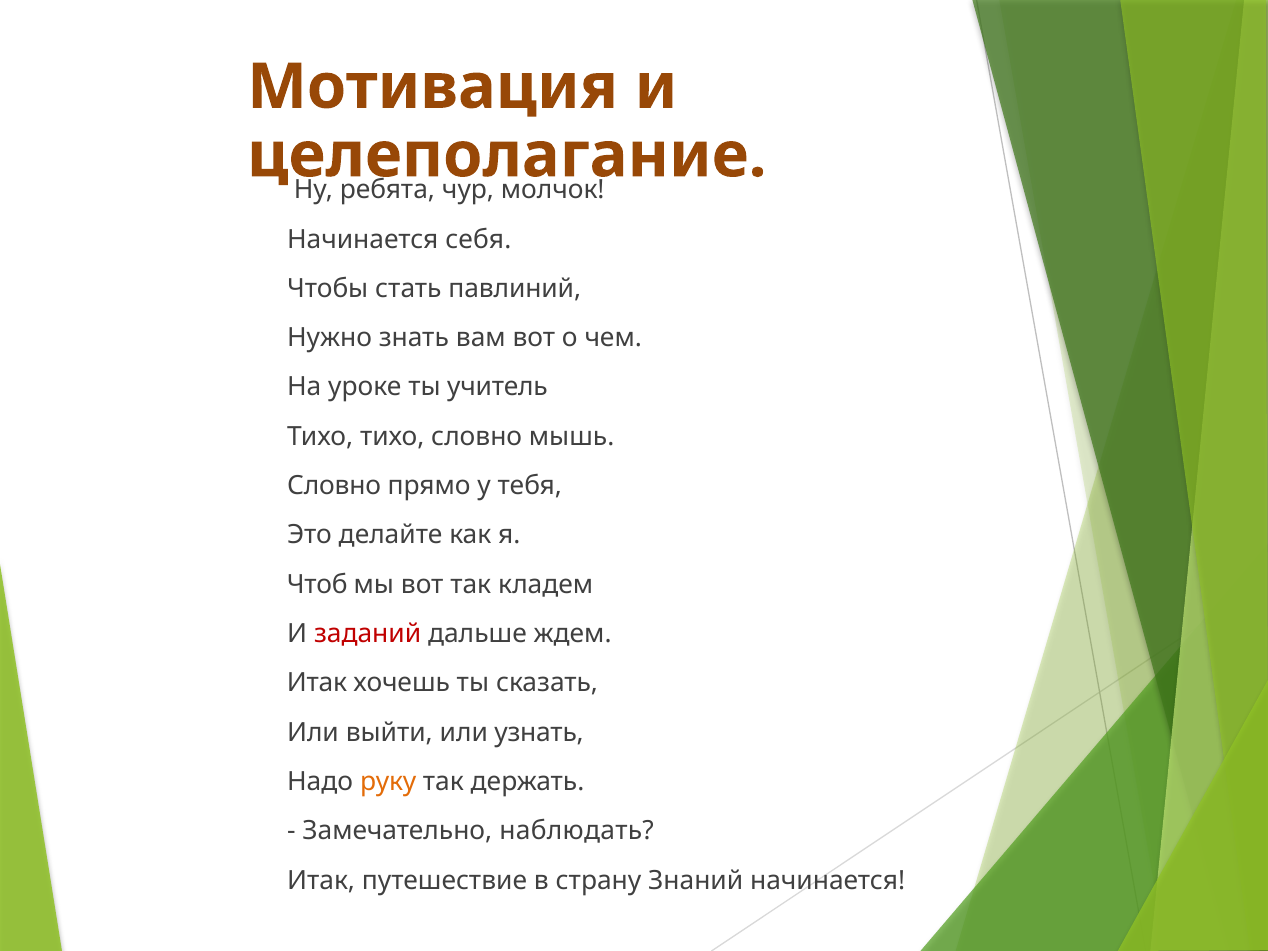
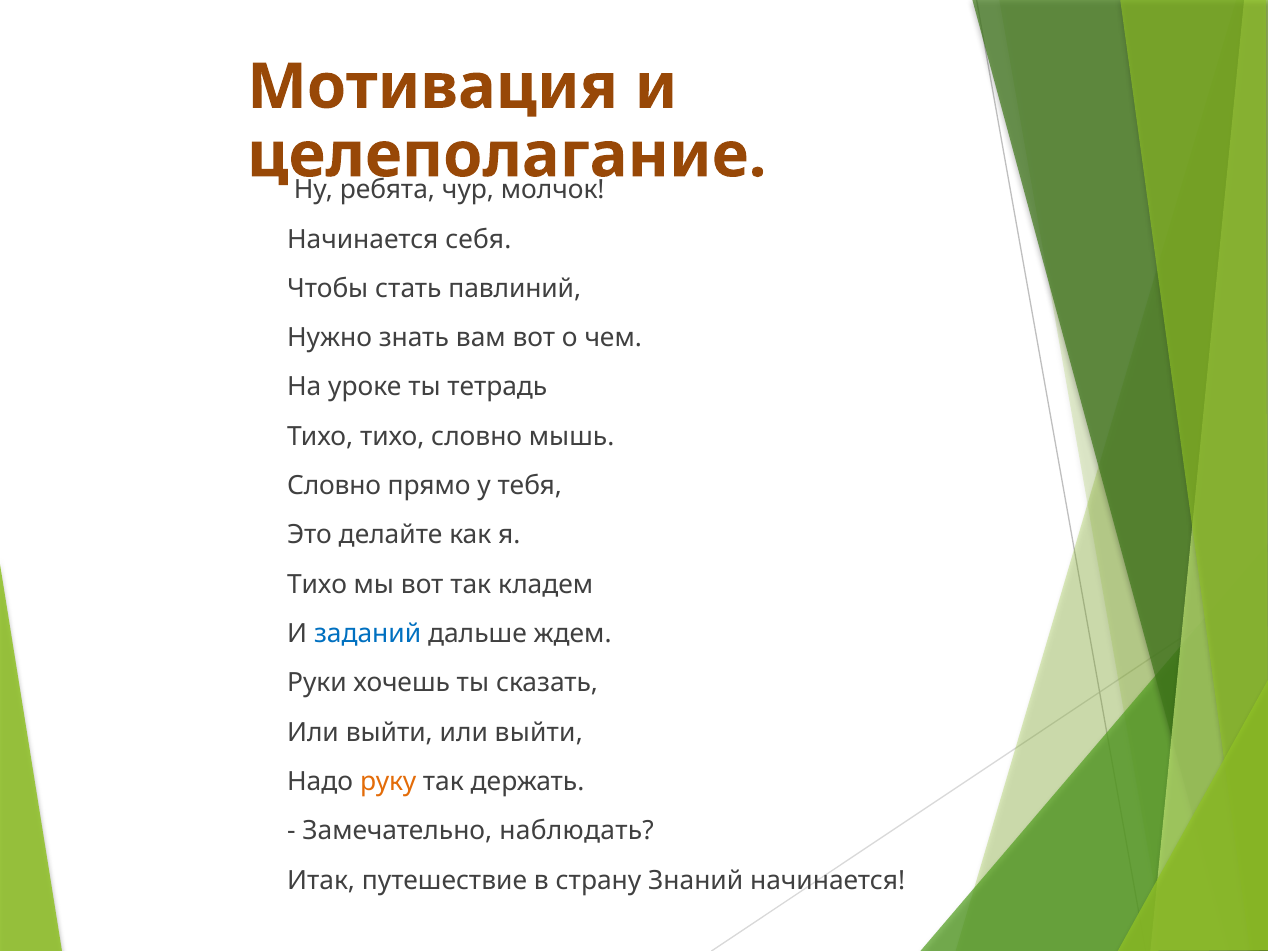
учитель: учитель -> тетрадь
Чтоб at (317, 585): Чтоб -> Тихо
заданий colour: red -> blue
Итак at (317, 683): Итак -> Руки
выйти или узнать: узнать -> выйти
